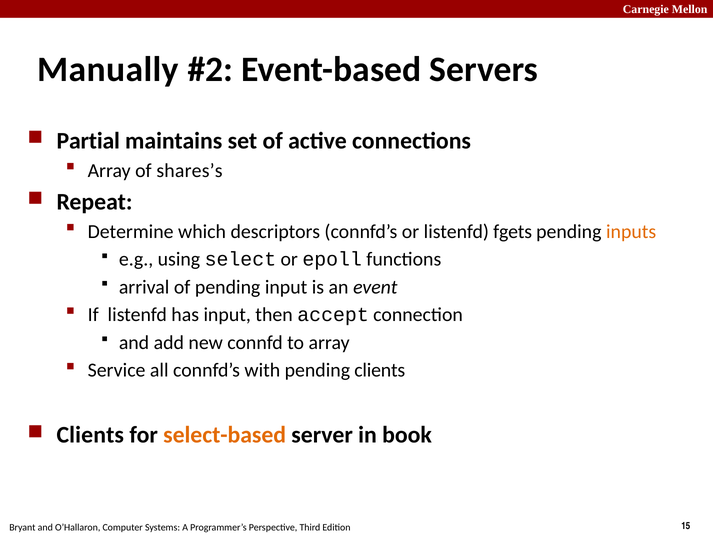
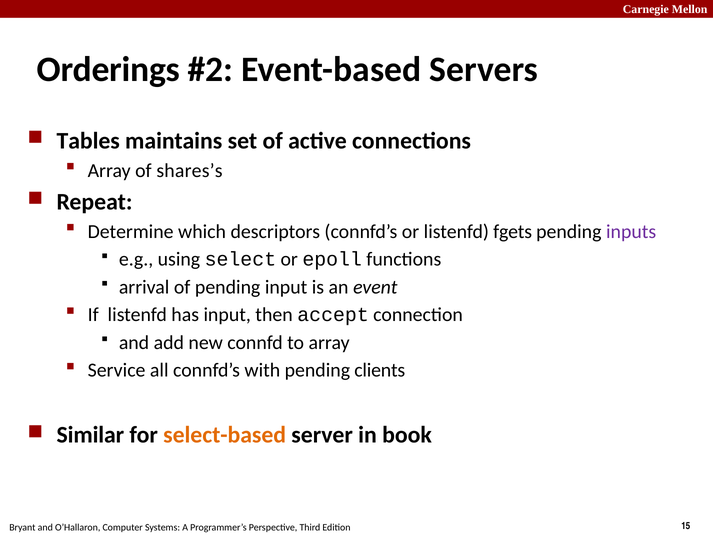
Manually: Manually -> Orderings
Partial: Partial -> Tables
inputs colour: orange -> purple
Clients at (90, 435): Clients -> Similar
